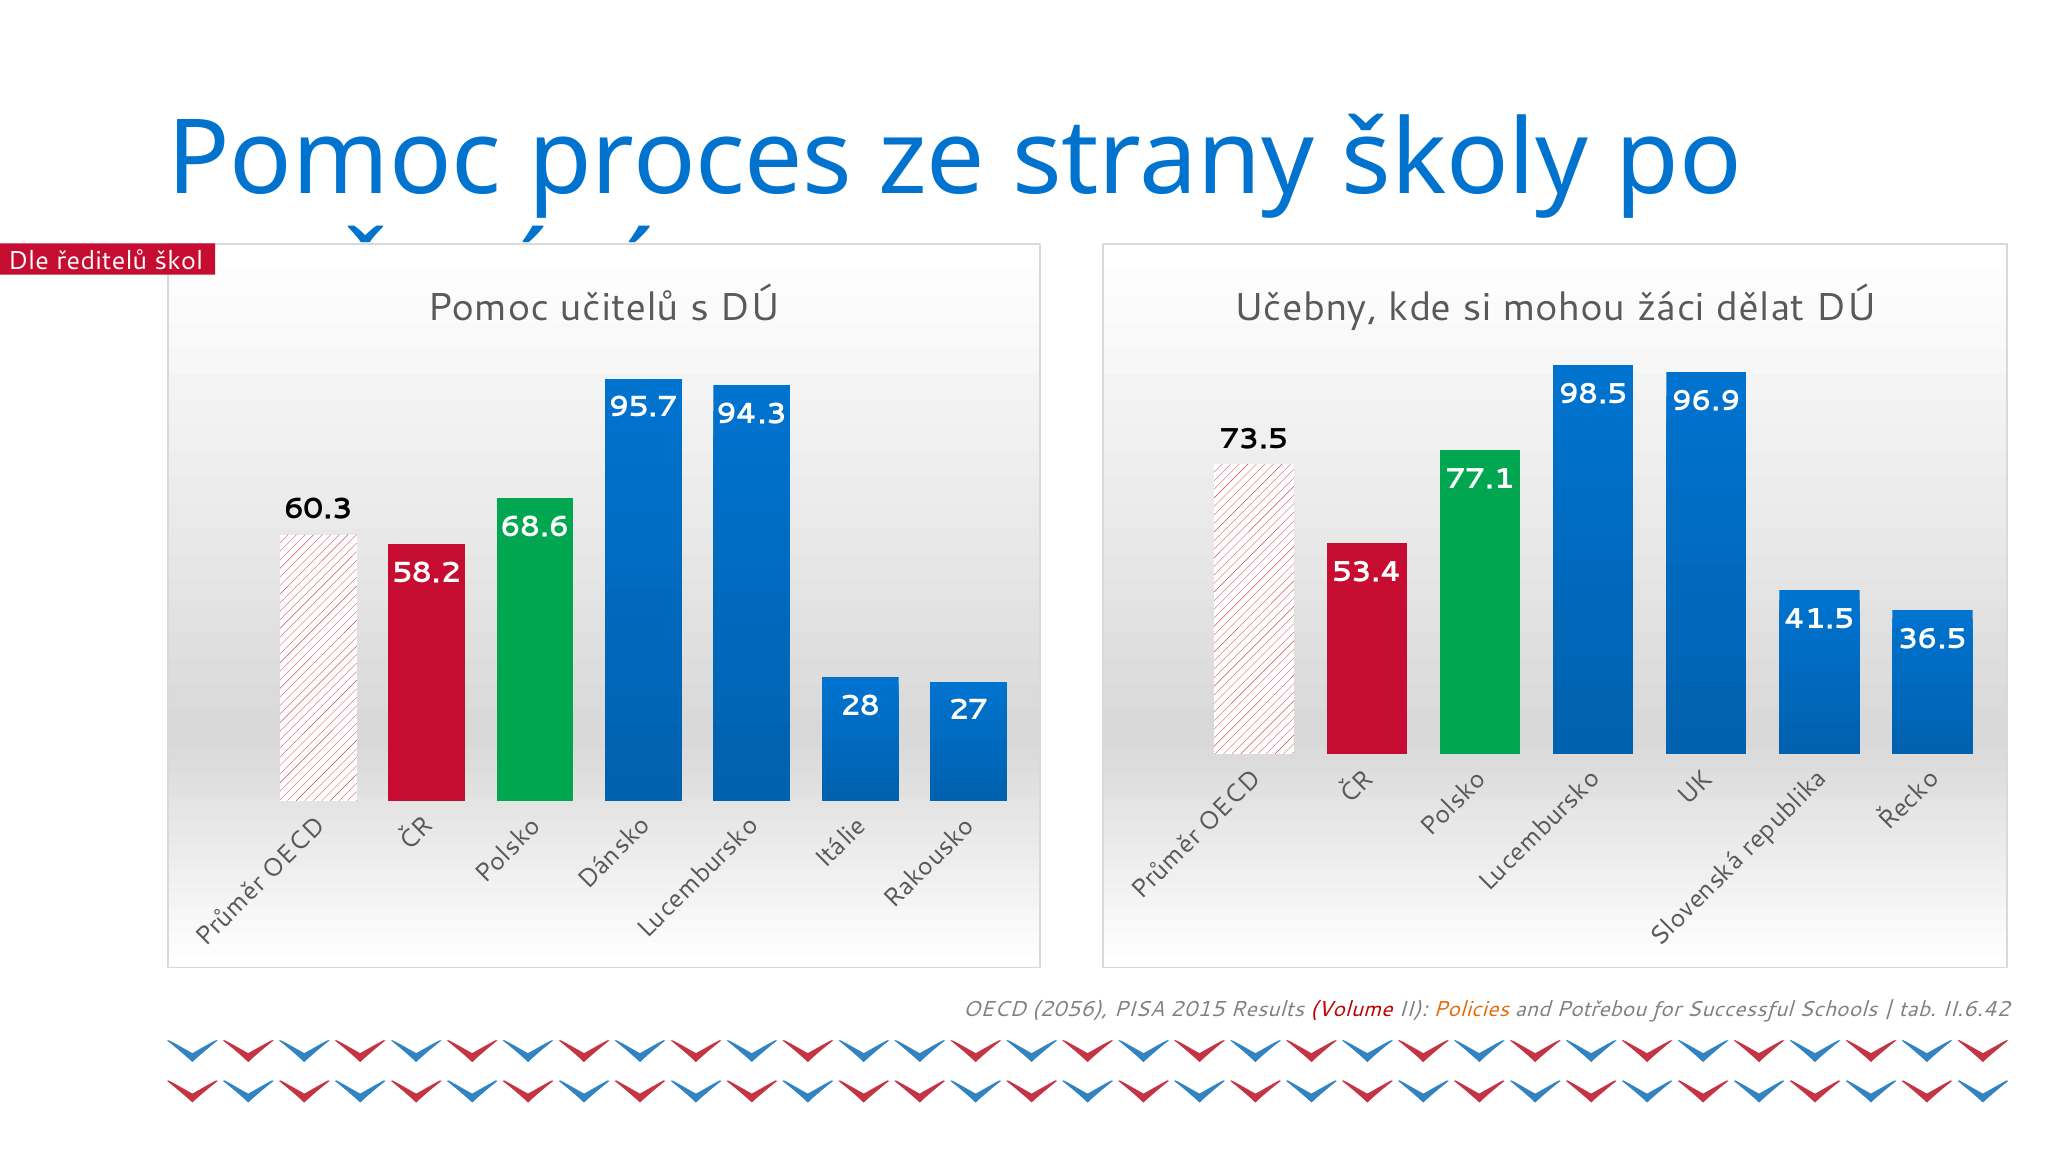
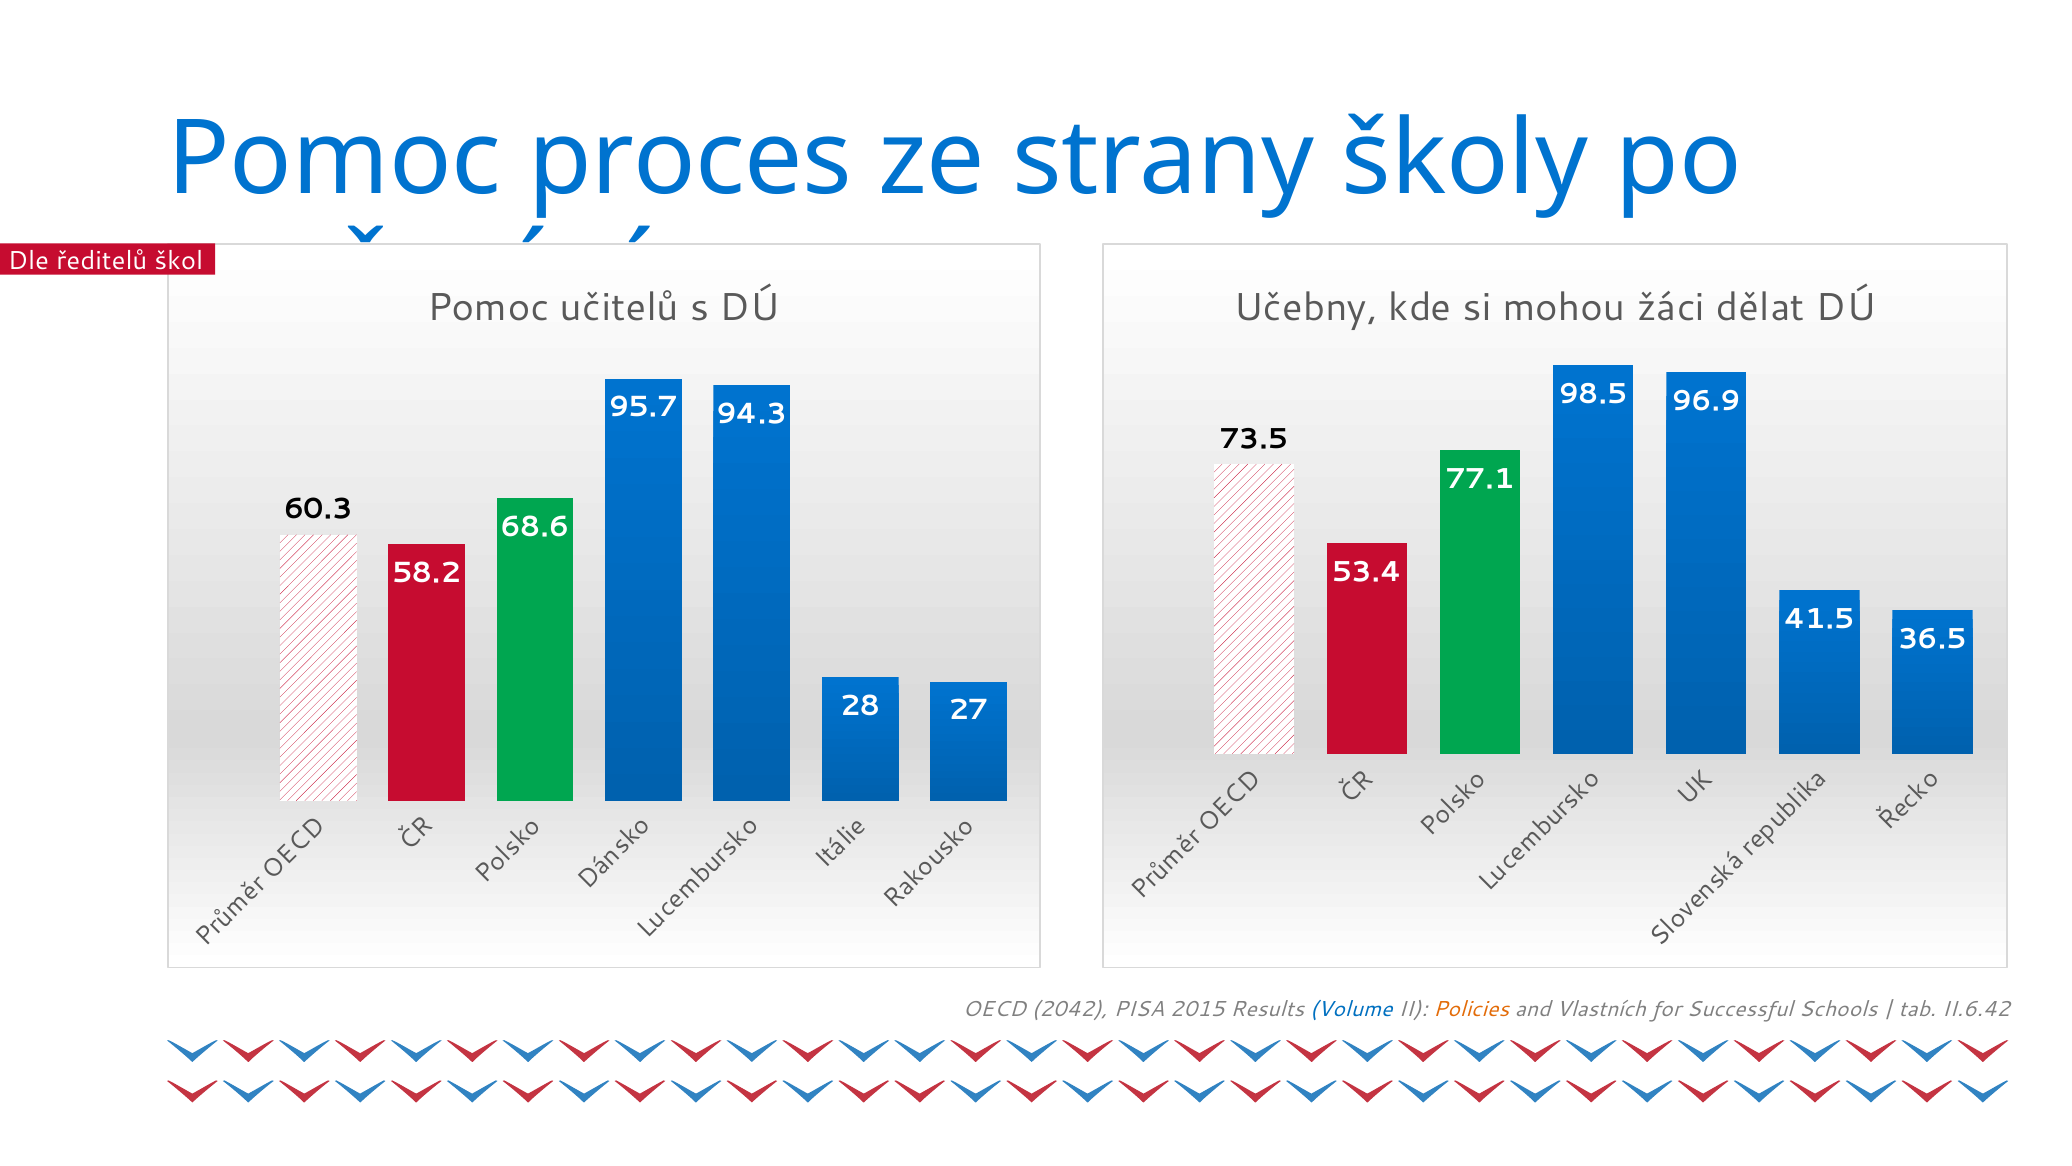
2056: 2056 -> 2042
Volume colour: red -> blue
Potřebou: Potřebou -> Vlastních
